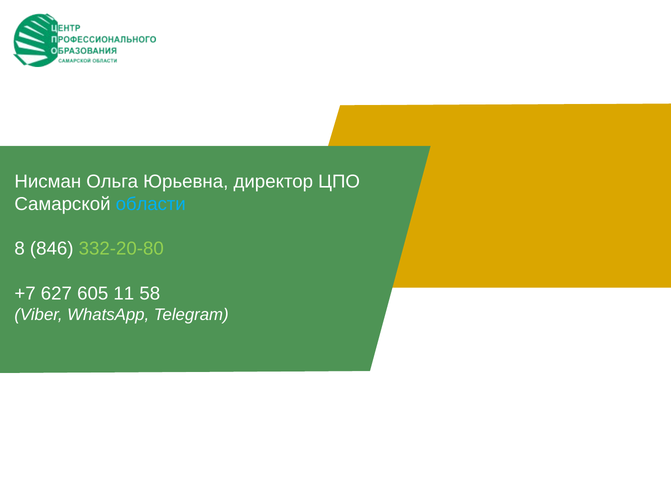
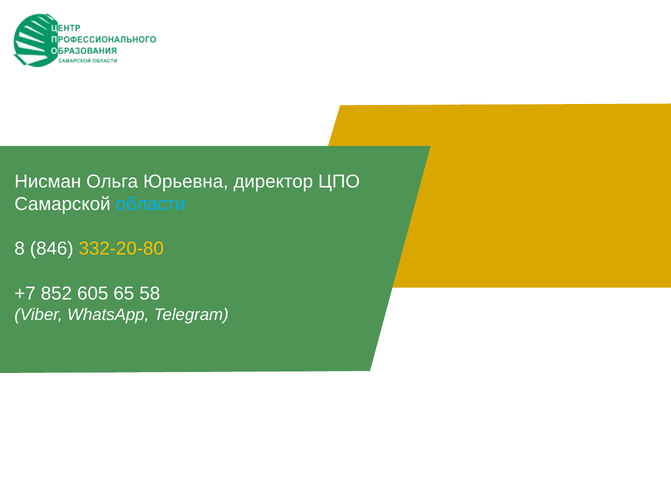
332-20-80 colour: light green -> yellow
627: 627 -> 852
11: 11 -> 65
